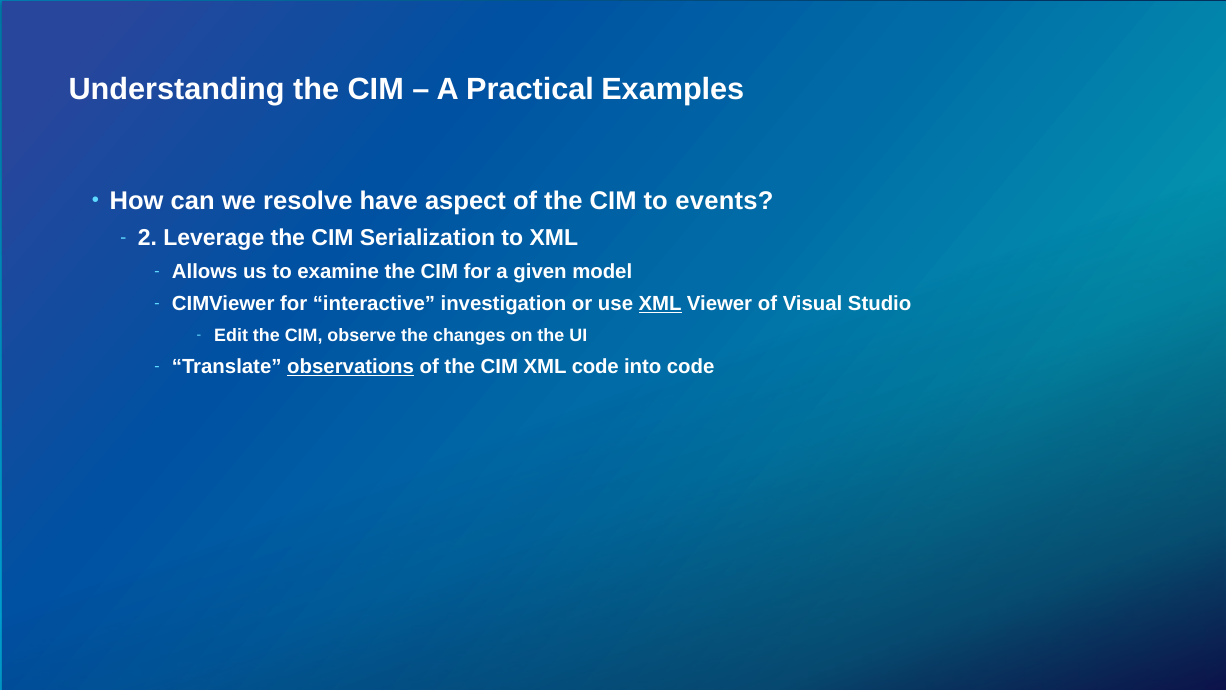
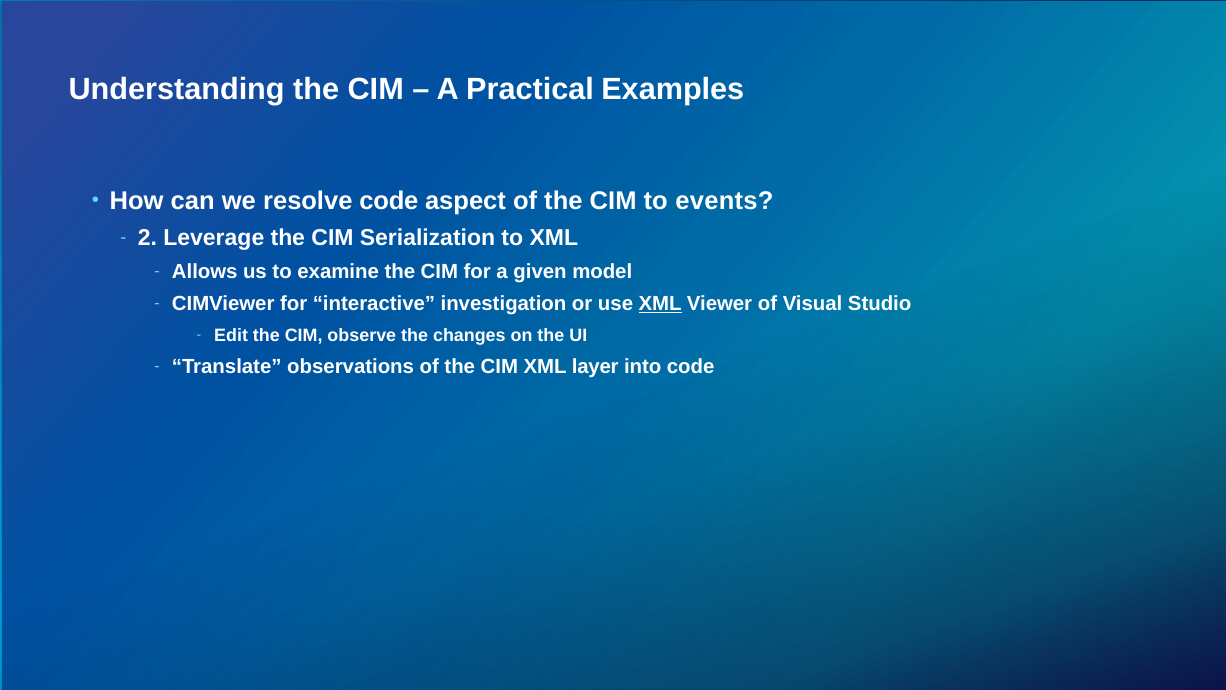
resolve have: have -> code
observations underline: present -> none
XML code: code -> layer
